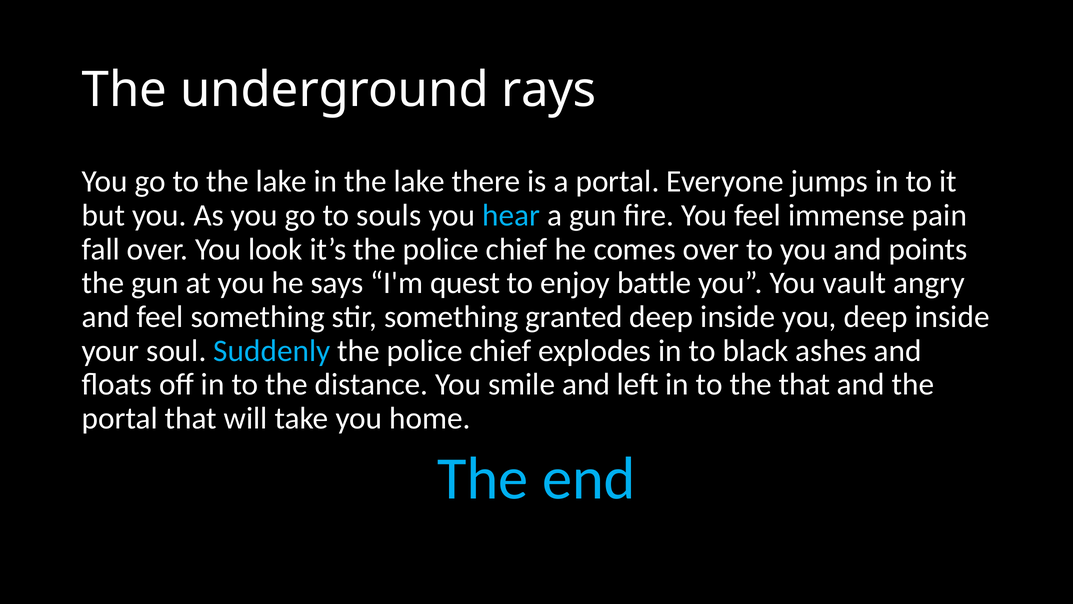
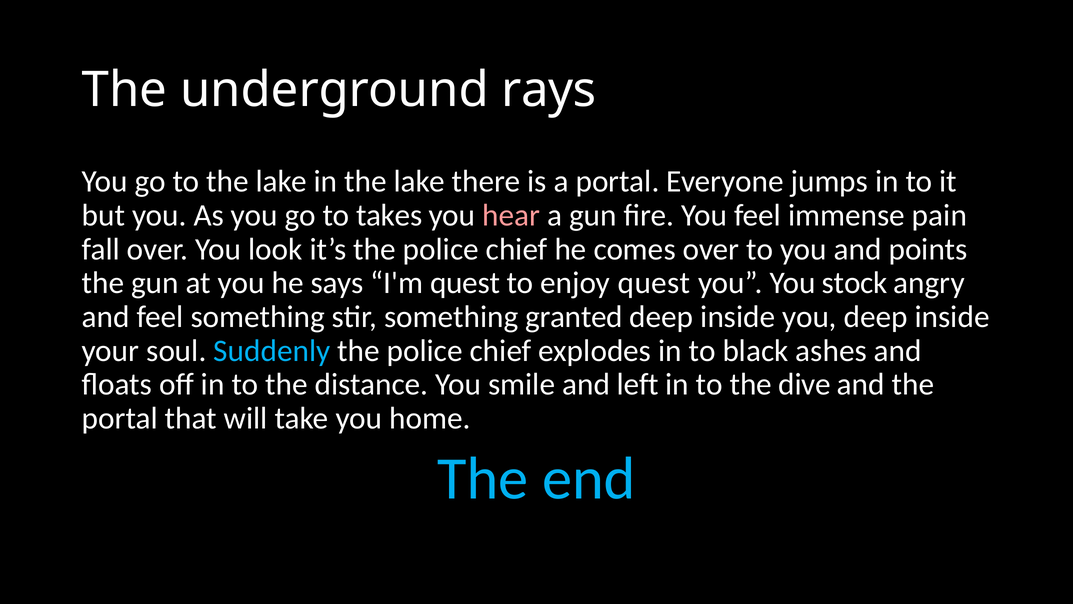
souls: souls -> takes
hear colour: light blue -> pink
enjoy battle: battle -> quest
vault: vault -> stock
the that: that -> dive
